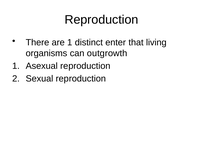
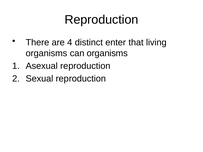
are 1: 1 -> 4
can outgrowth: outgrowth -> organisms
